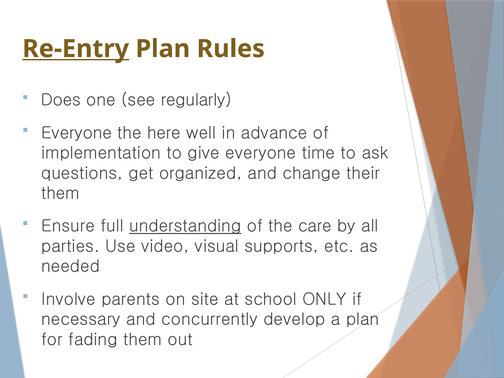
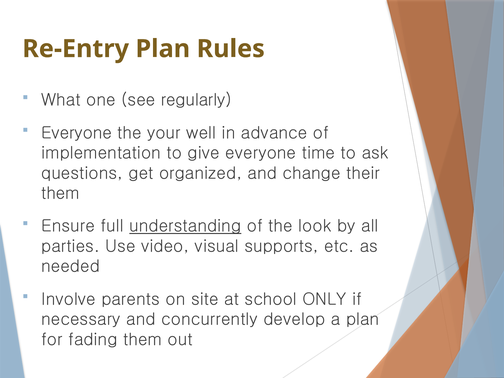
Re-Entry underline: present -> none
Does: Does -> What
here: here -> your
care: care -> look
